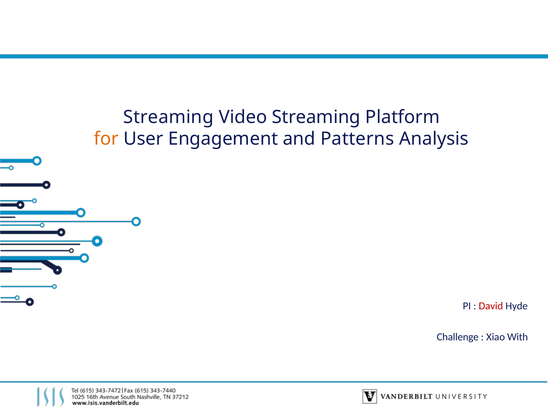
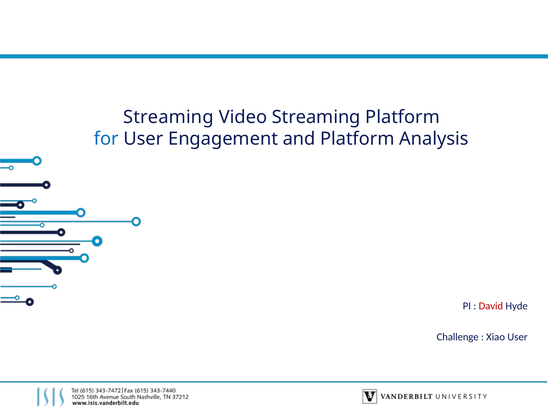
for colour: orange -> blue
and Patterns: Patterns -> Platform
Xiao With: With -> User
